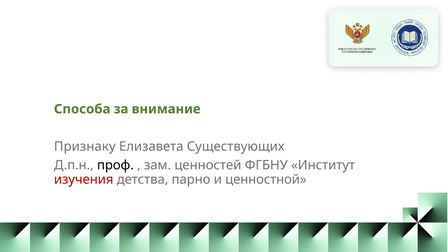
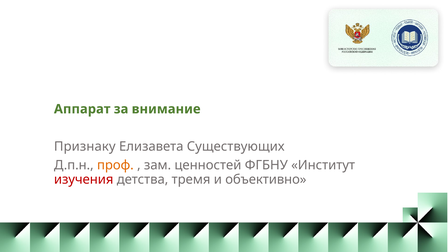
Способа: Способа -> Аппарат
проф colour: black -> orange
парно: парно -> тремя
ценностной: ценностной -> объективно
